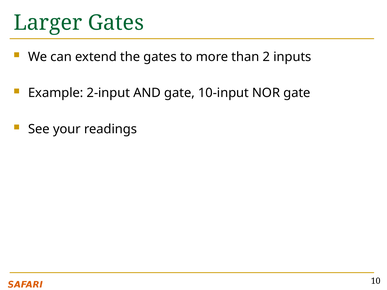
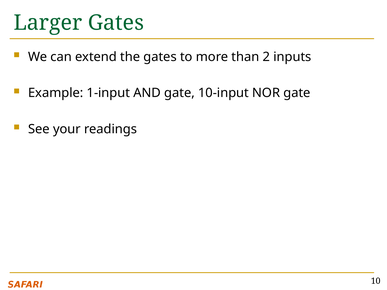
2-input: 2-input -> 1-input
